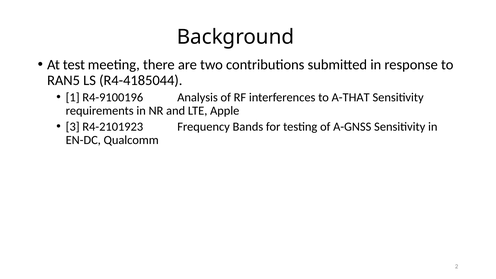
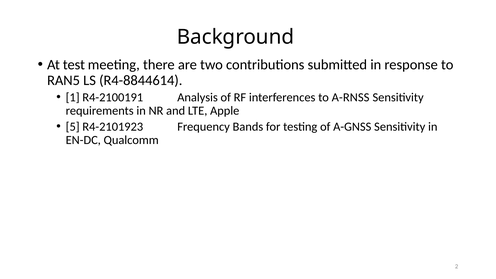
R4-4185044: R4-4185044 -> R4-8844614
R4-9100196: R4-9100196 -> R4-2100191
A-THAT: A-THAT -> A-RNSS
3: 3 -> 5
